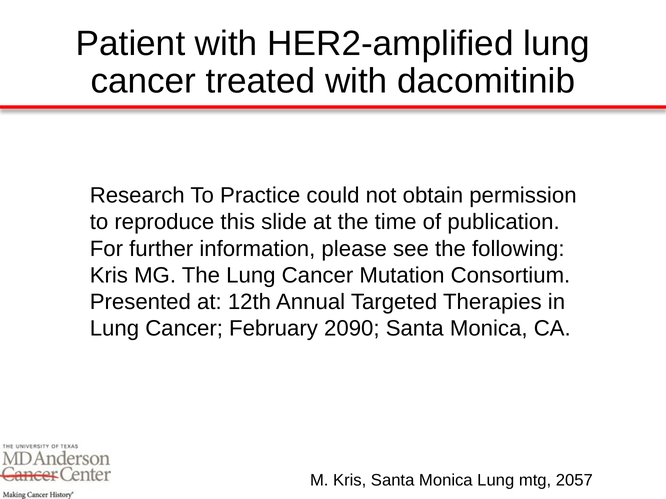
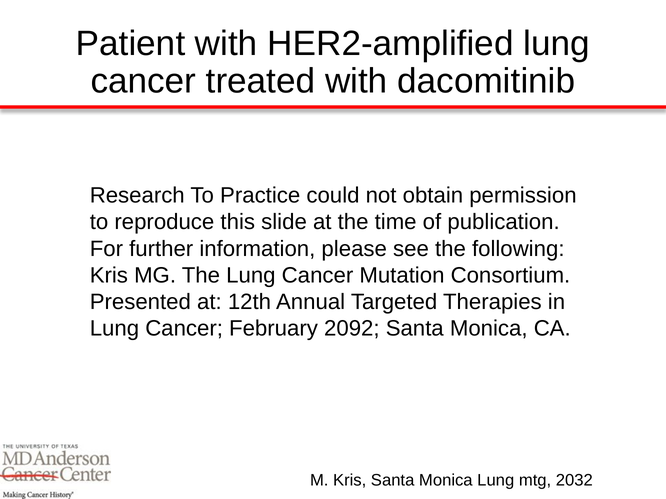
2090: 2090 -> 2092
2057: 2057 -> 2032
